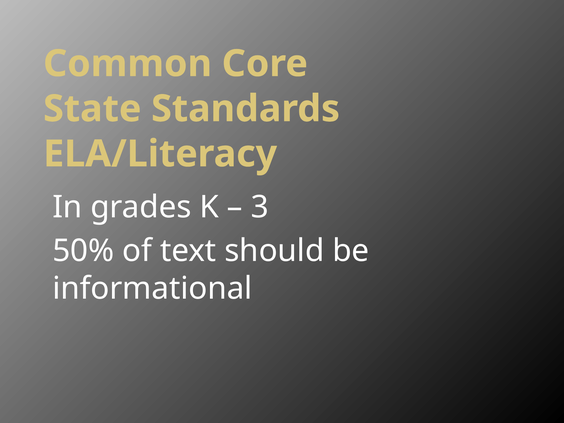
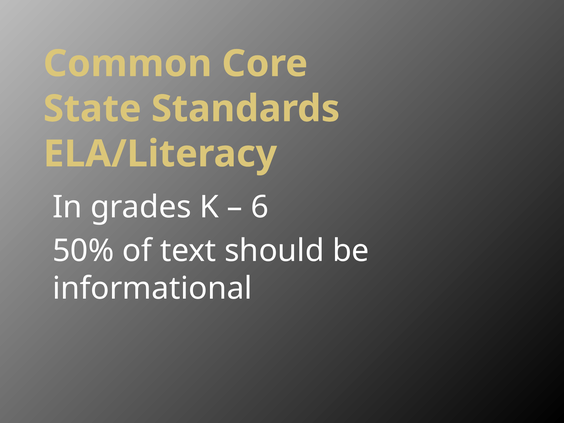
3: 3 -> 6
